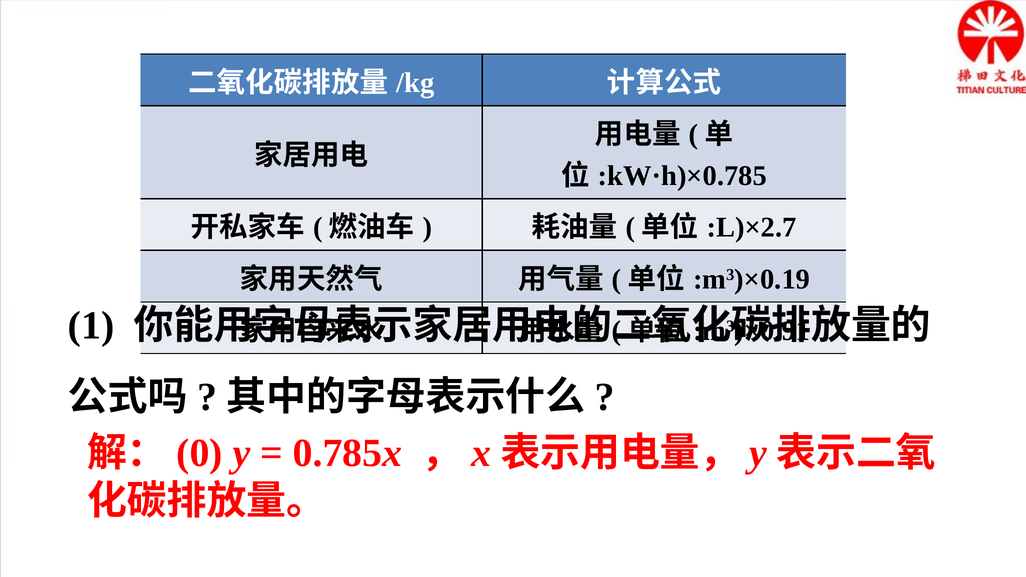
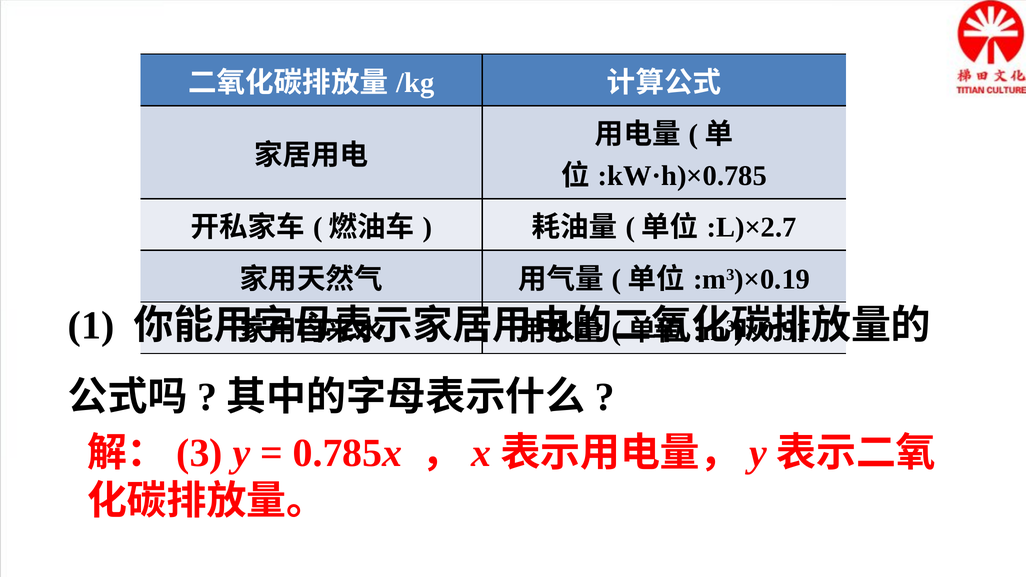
0: 0 -> 3
